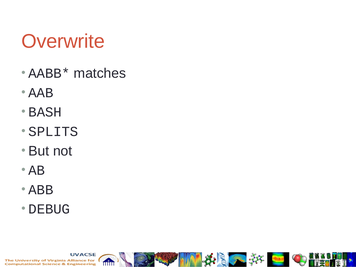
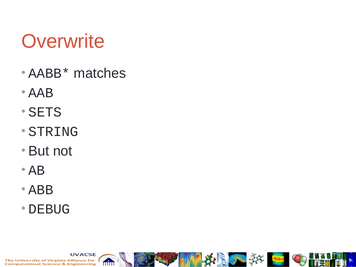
BASH: BASH -> SETS
SPLITS: SPLITS -> STRING
